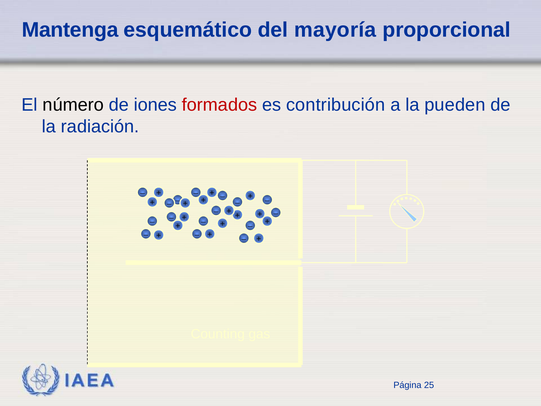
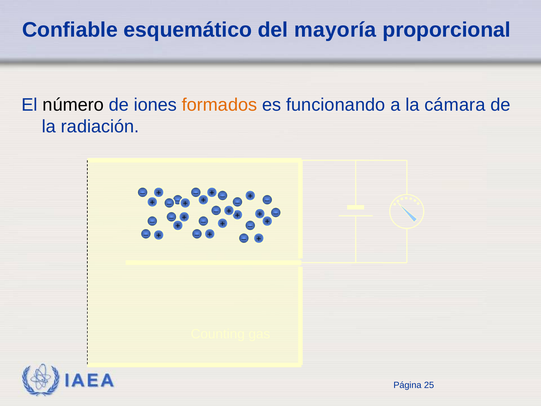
Mantenga: Mantenga -> Confiable
formados colour: red -> orange
contribución: contribución -> funcionando
pueden: pueden -> cámara
